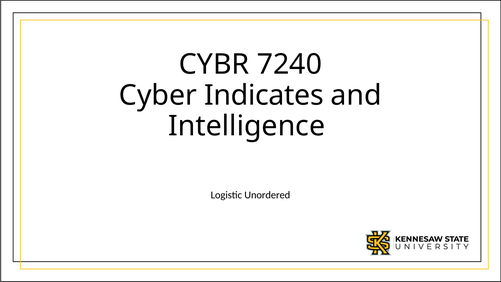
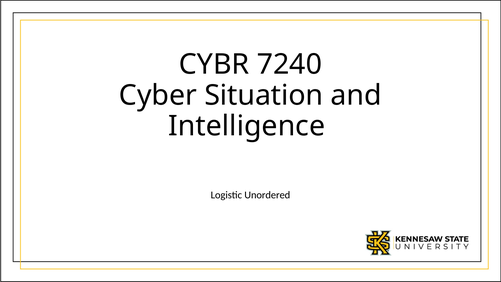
Indicates: Indicates -> Situation
